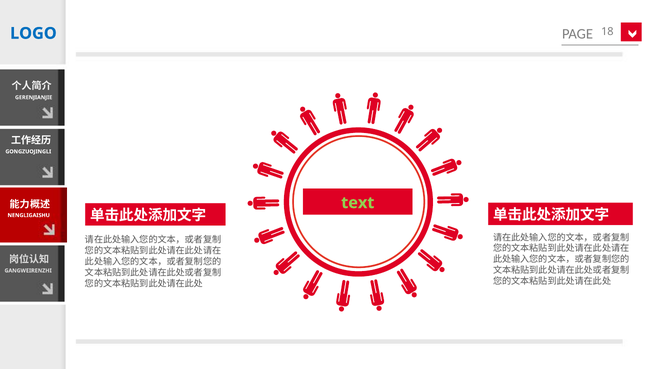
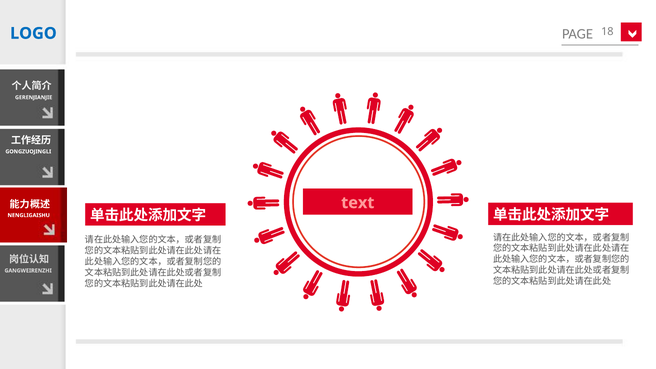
text colour: light green -> pink
